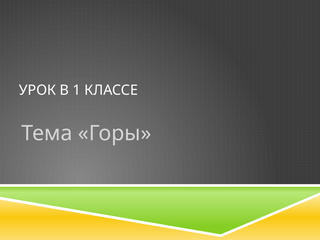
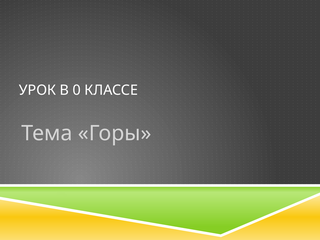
1: 1 -> 0
